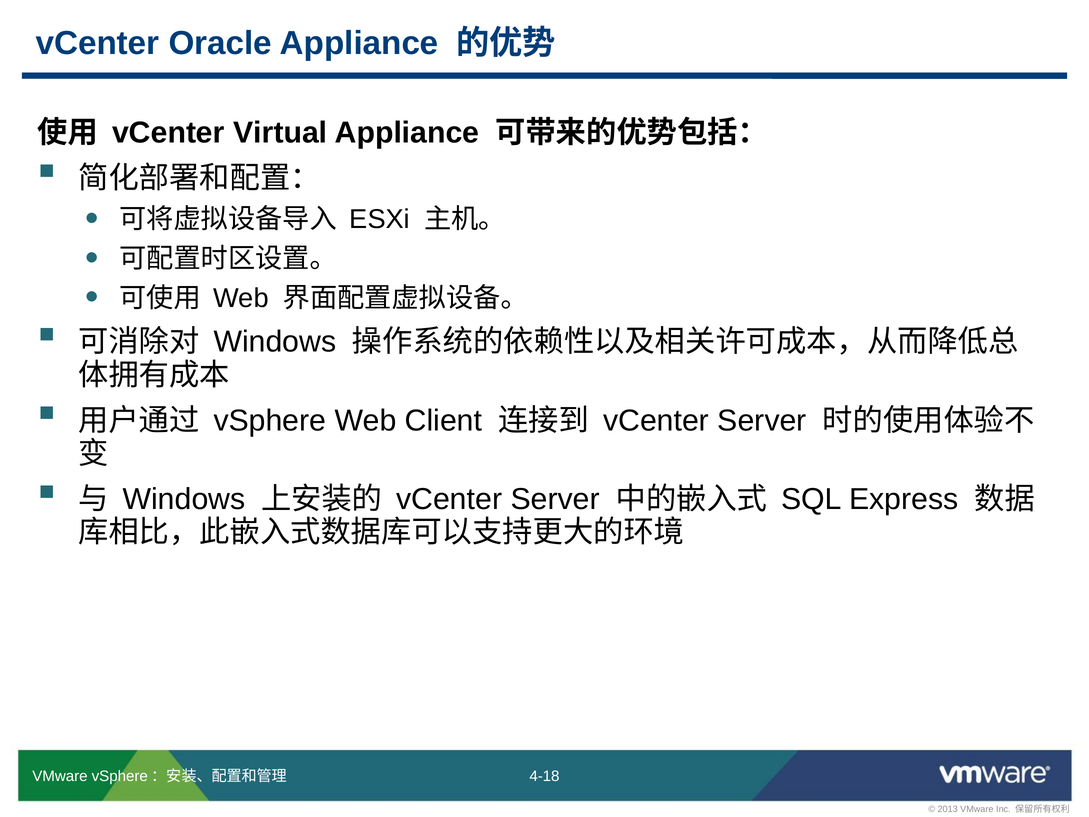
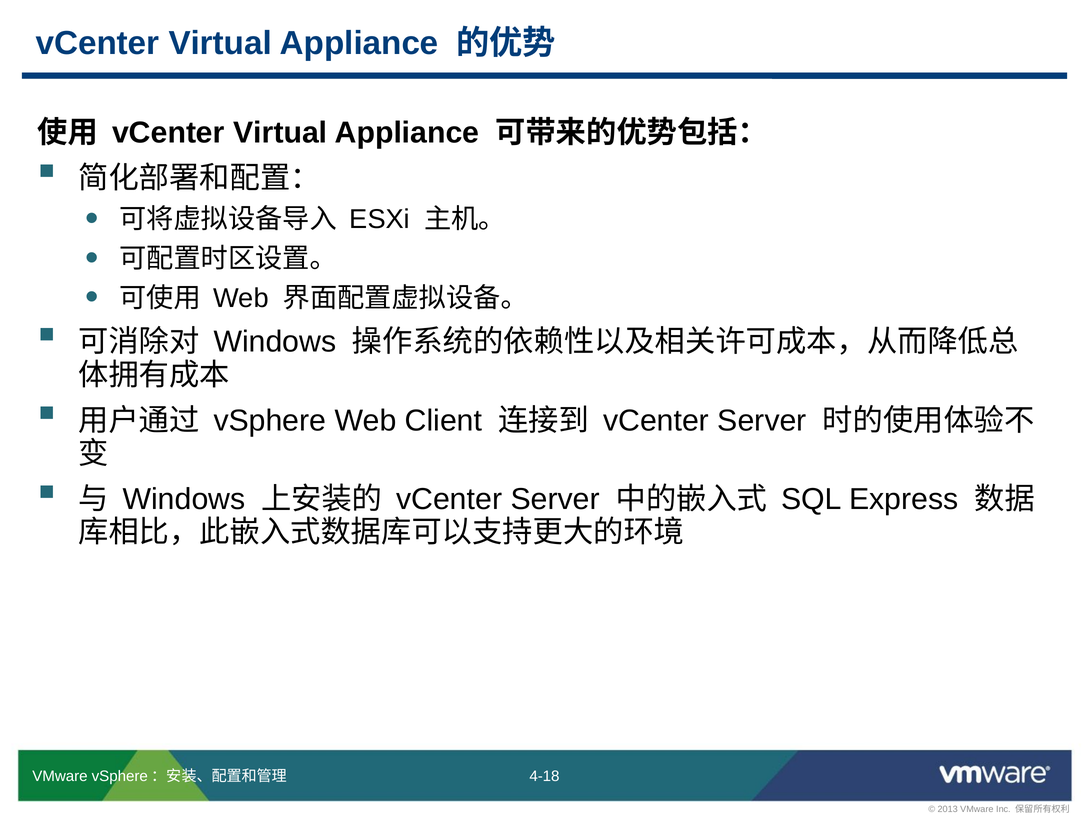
Oracle at (220, 43): Oracle -> Virtual
